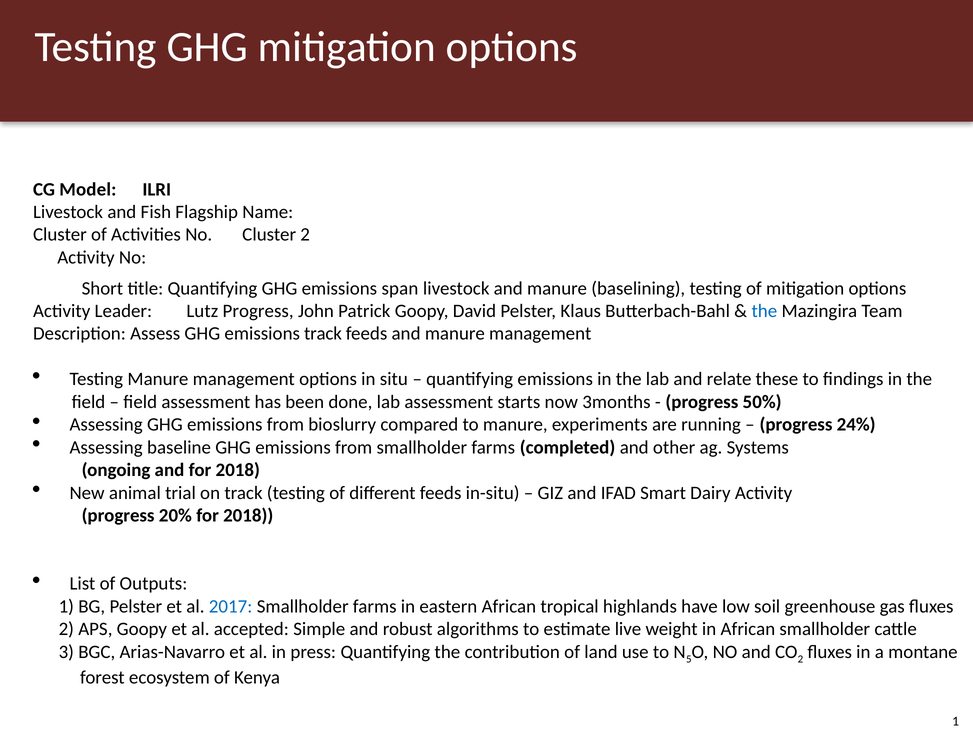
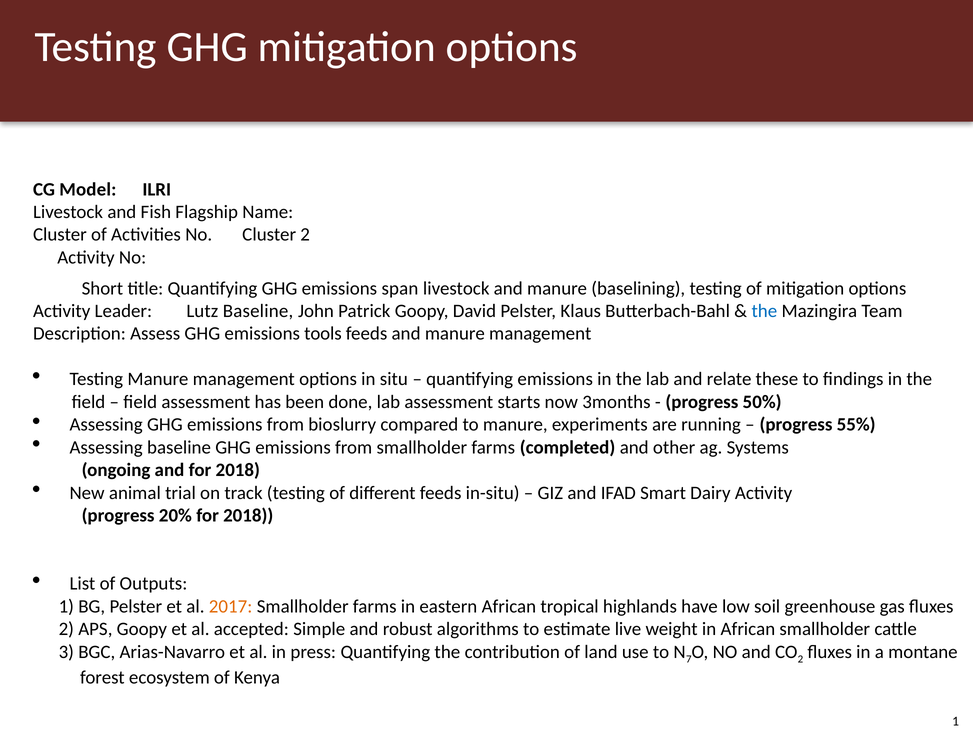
Lutz Progress: Progress -> Baseline
emissions track: track -> tools
24%: 24% -> 55%
2017 colour: blue -> orange
5: 5 -> 7
